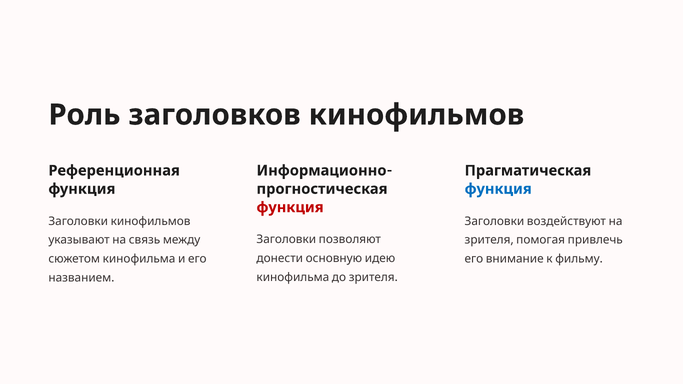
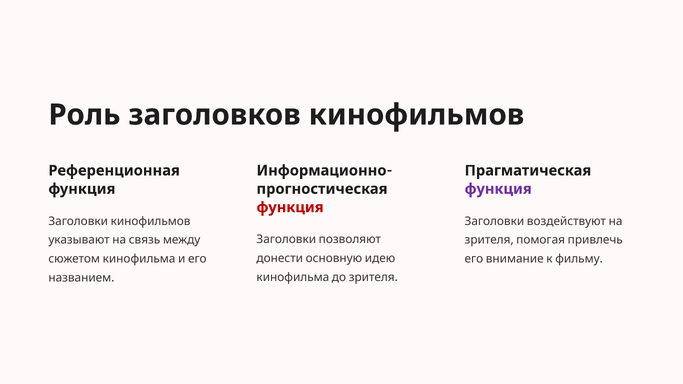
функция at (498, 189) colour: blue -> purple
